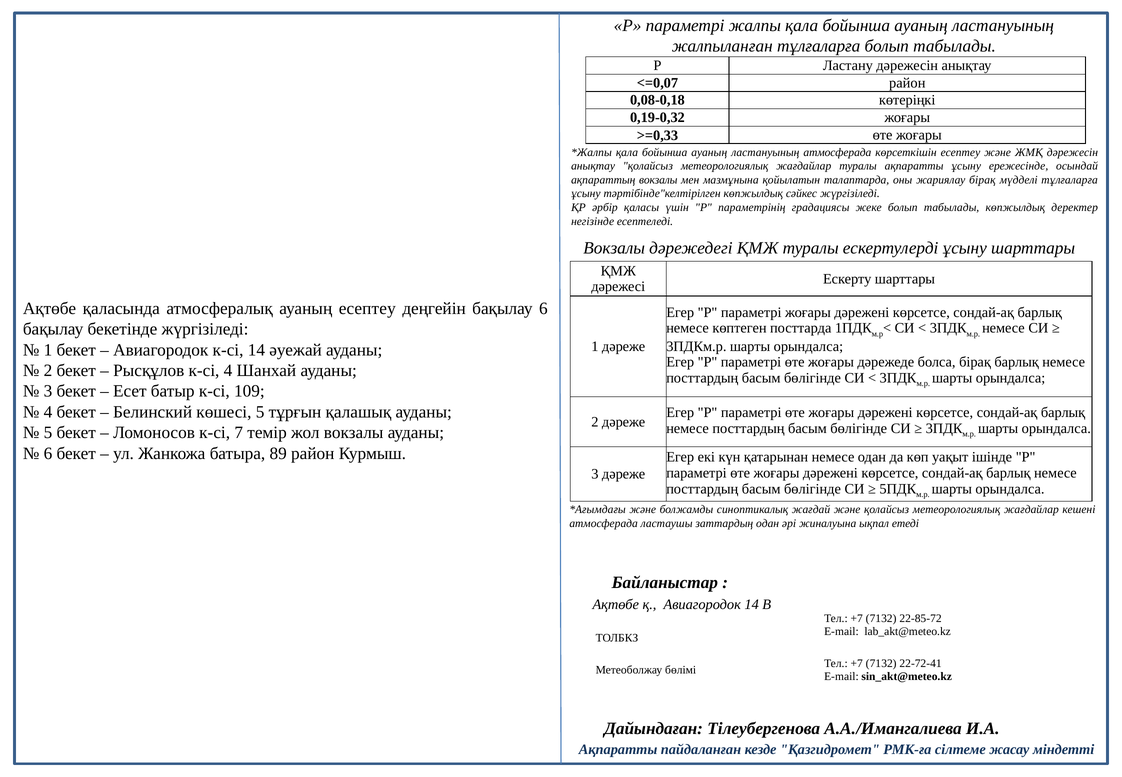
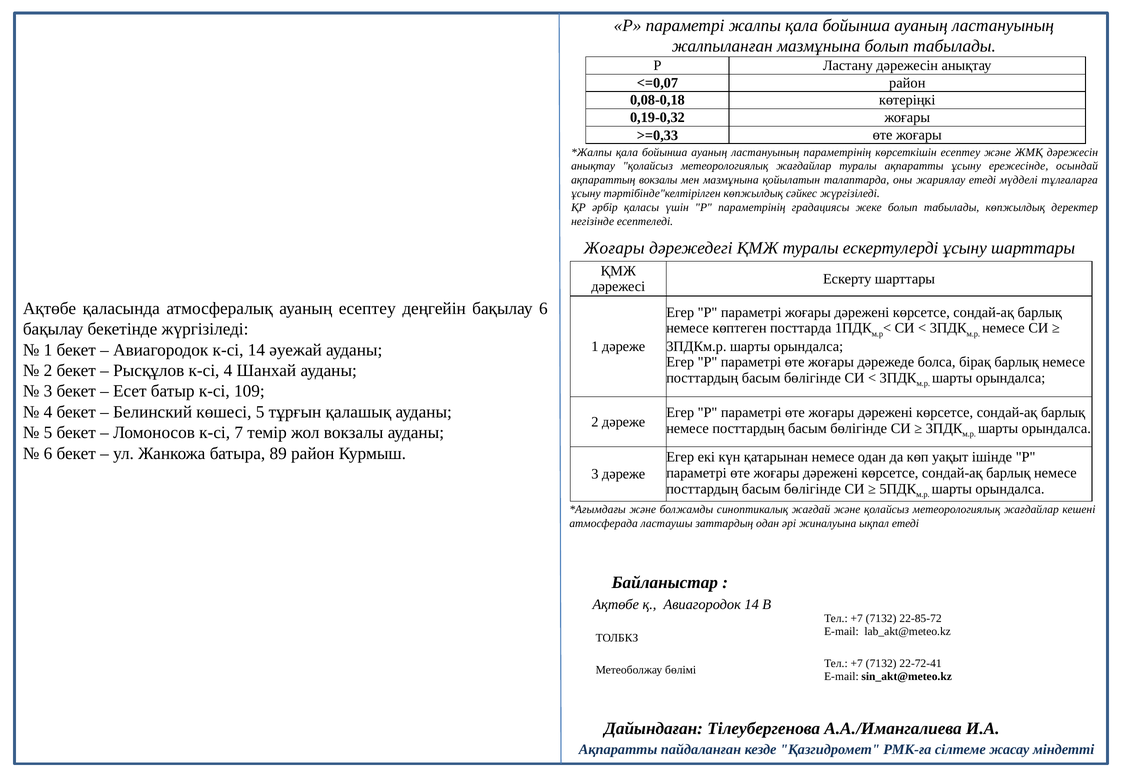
жалпыланған тұлғаларға: тұлғаларға -> мазмұнына
ластануының атмосферада: атмосферада -> параметрінің
жариялау бірақ: бірақ -> етеді
Вокзалы at (614, 248): Вокзалы -> Жоғары
